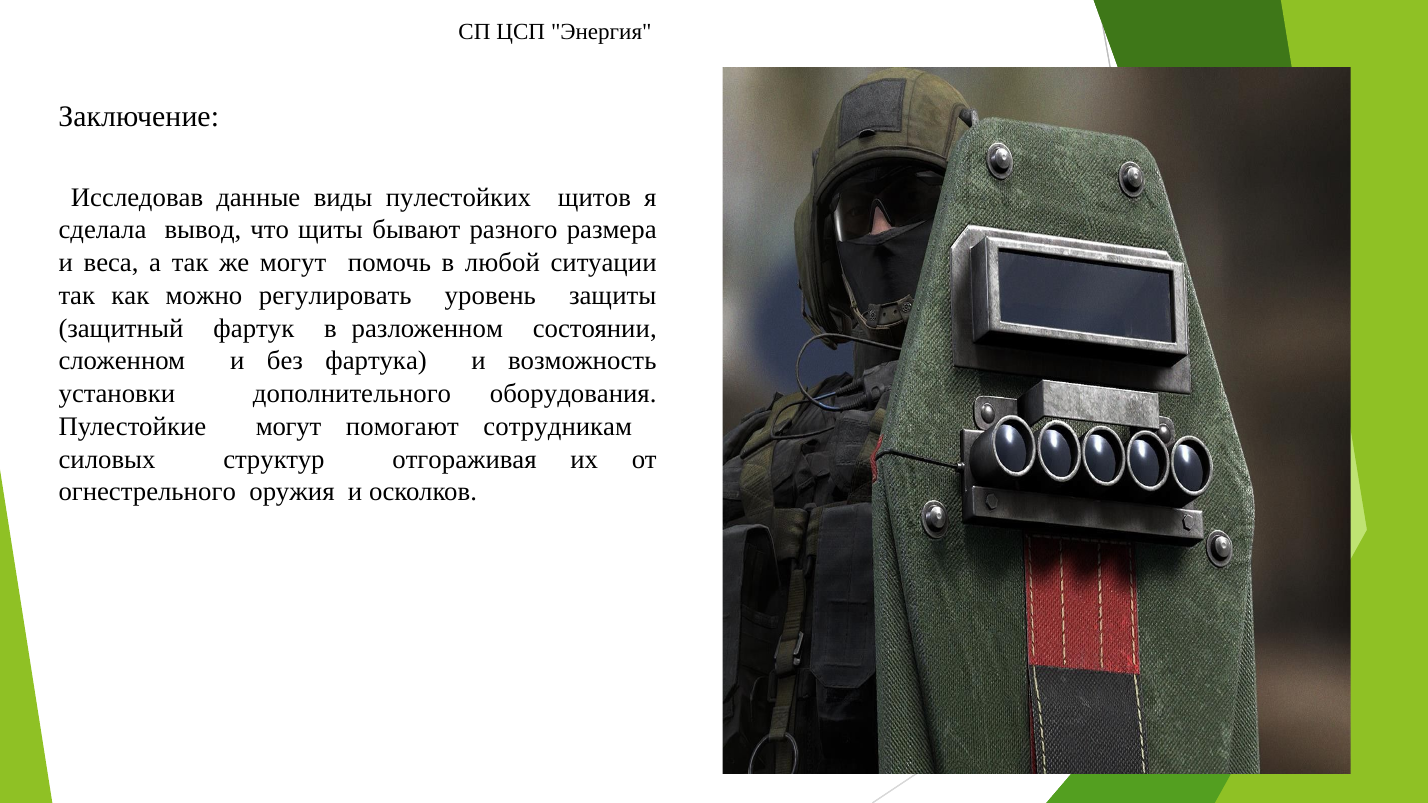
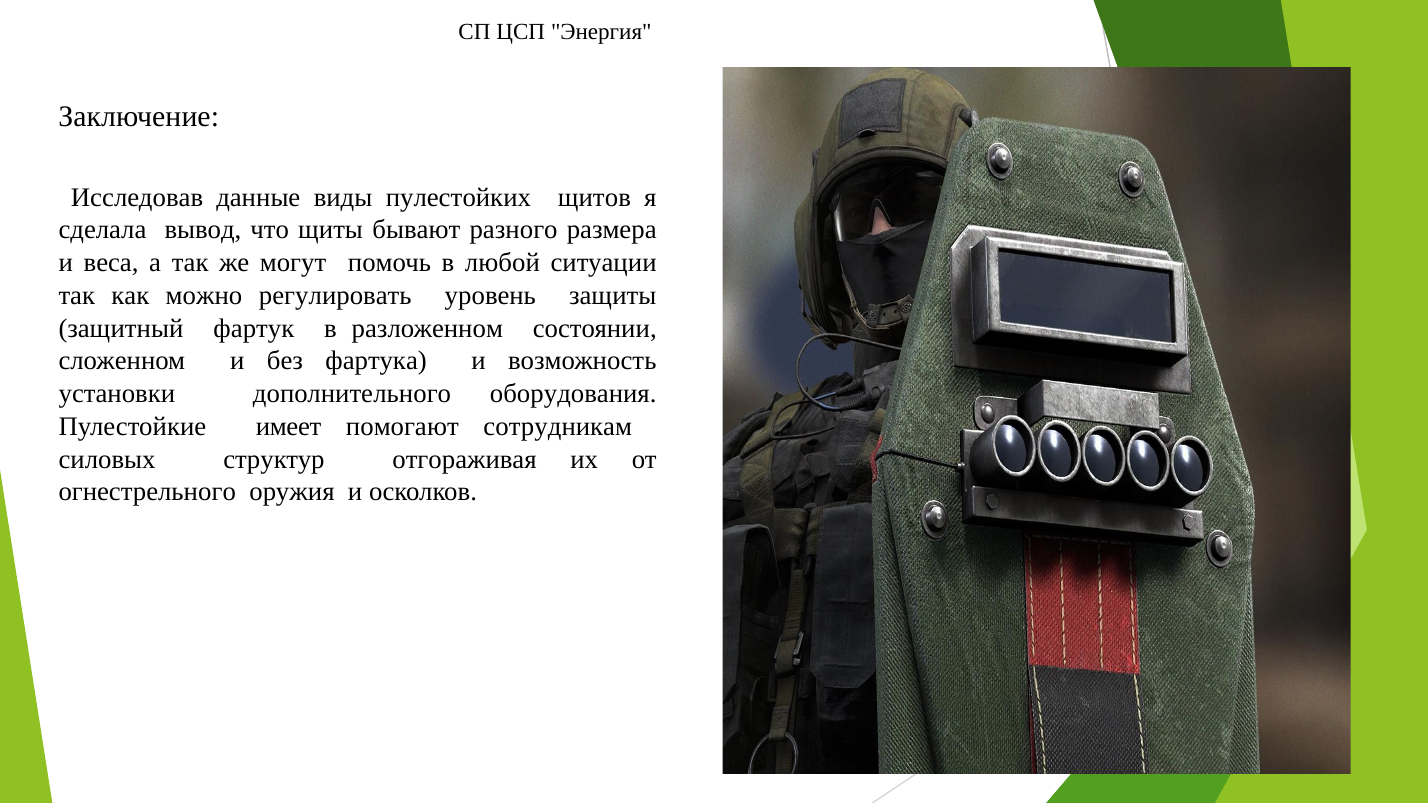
Пулестойкие могут: могут -> имеет
